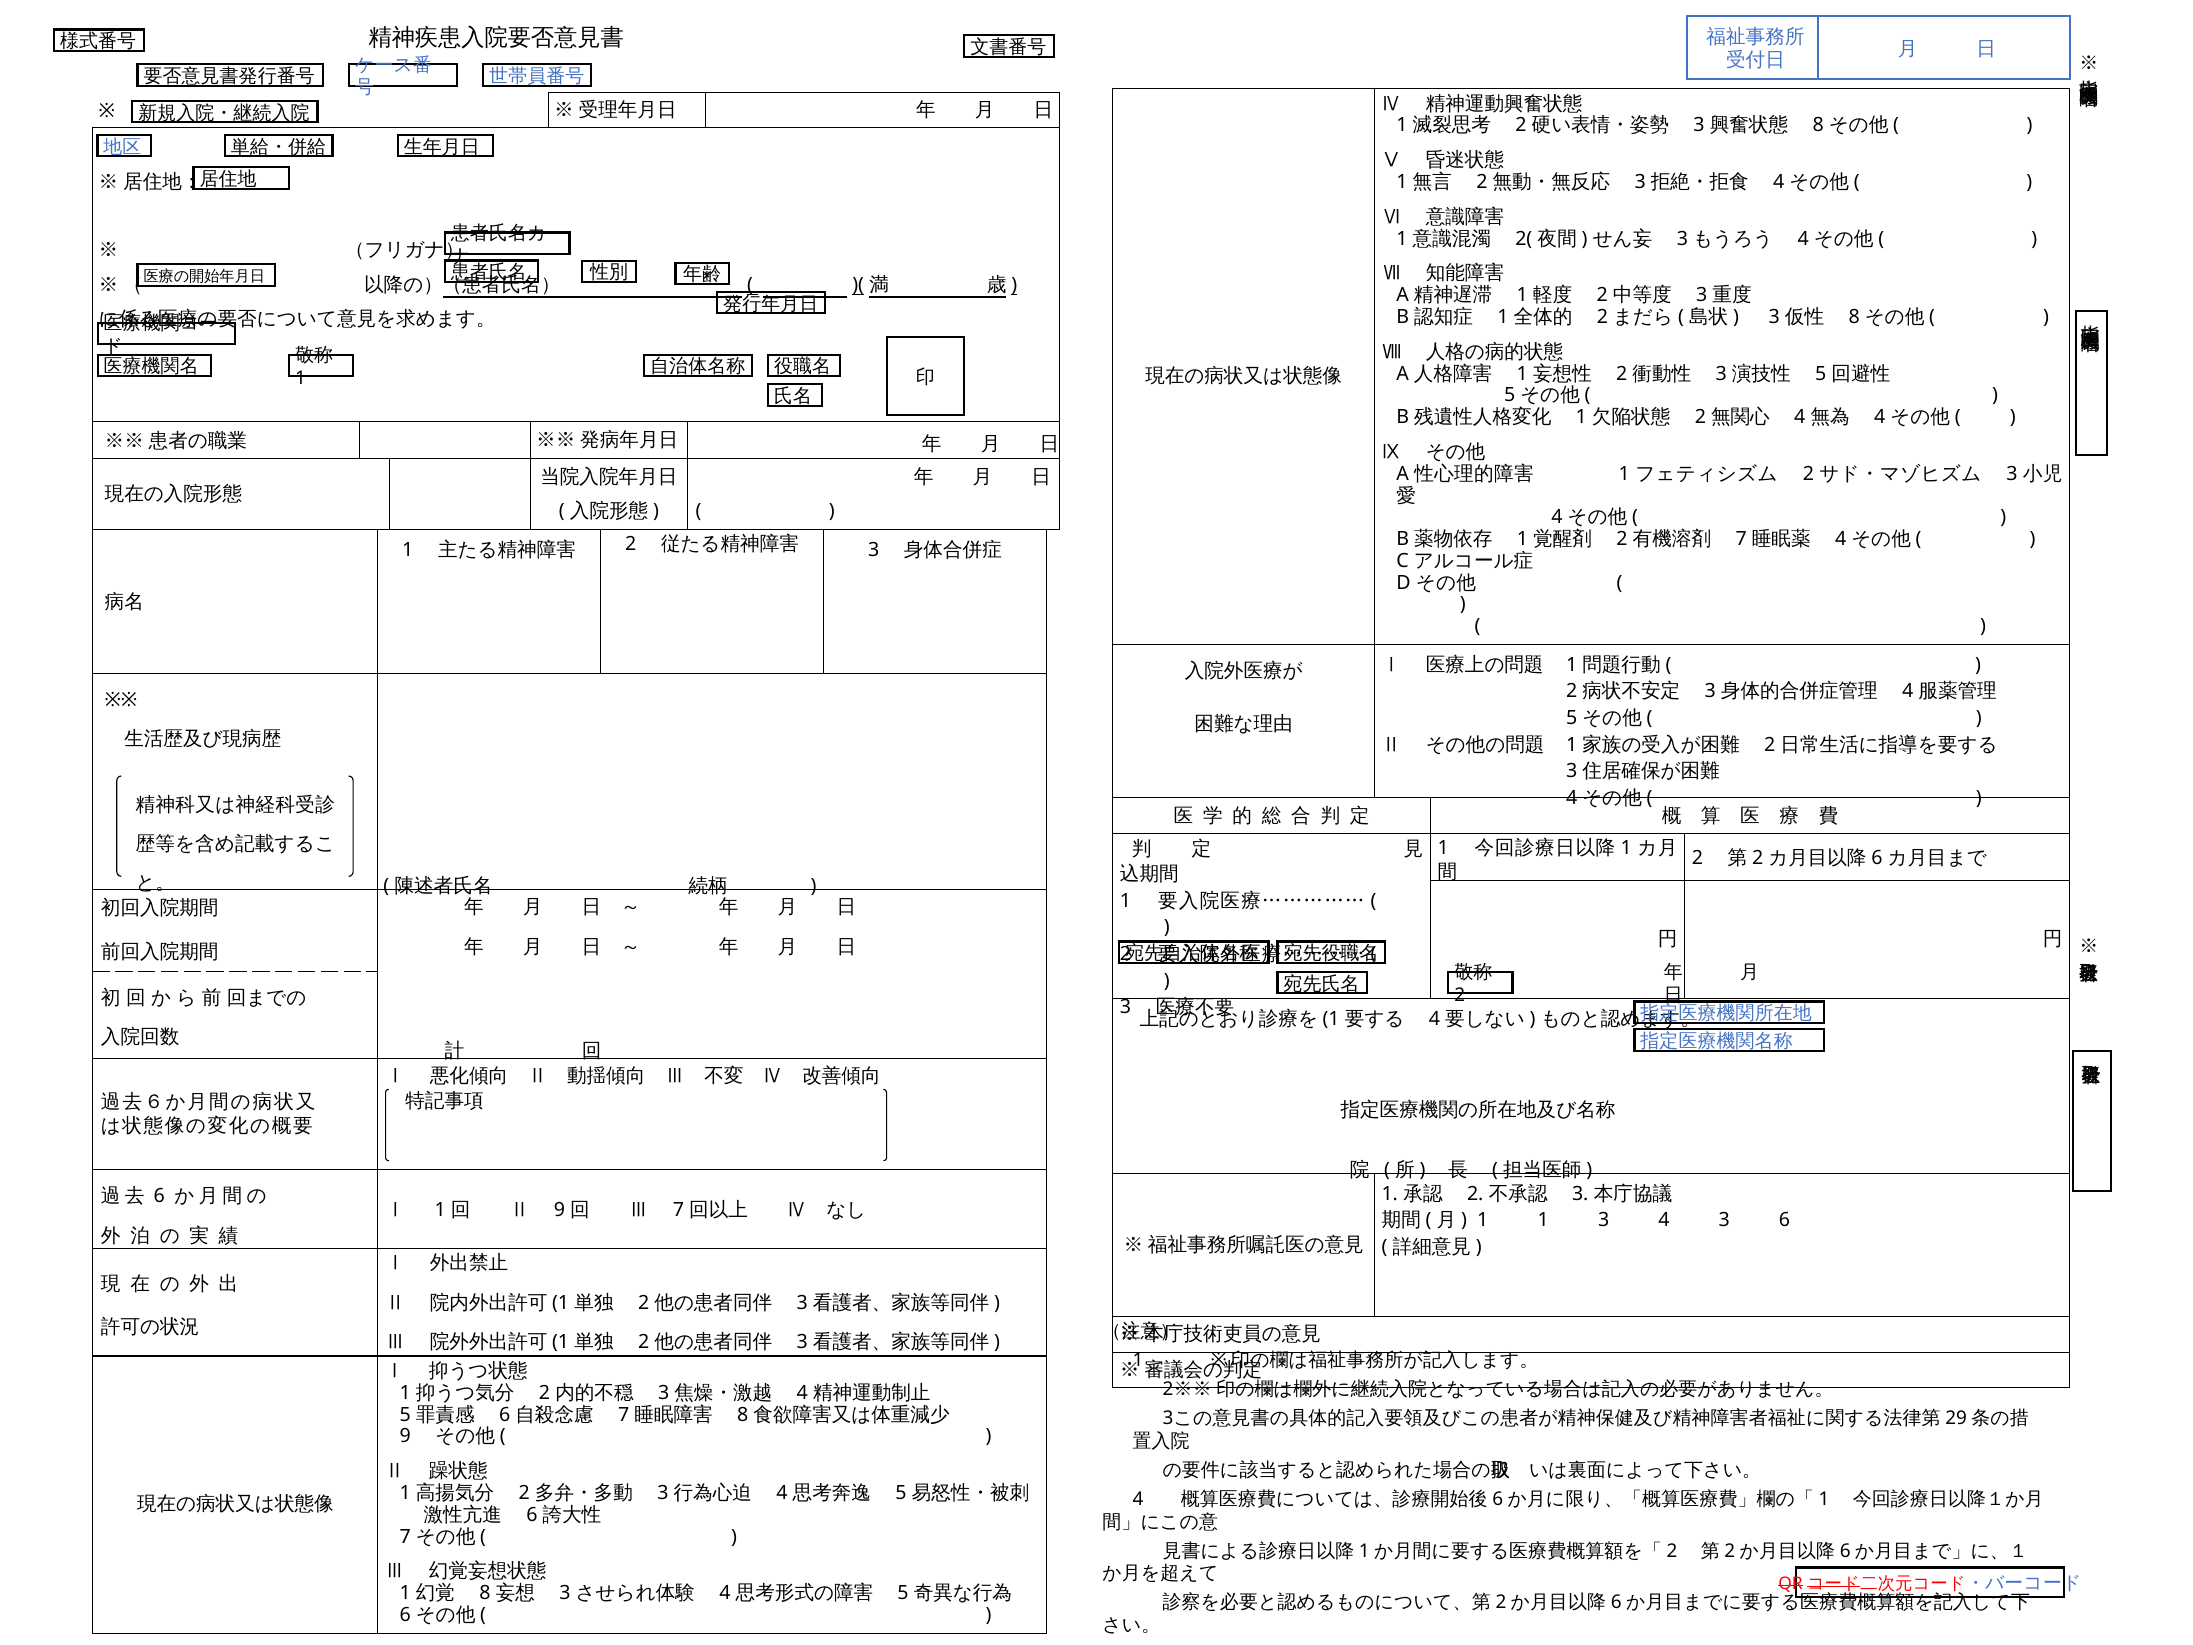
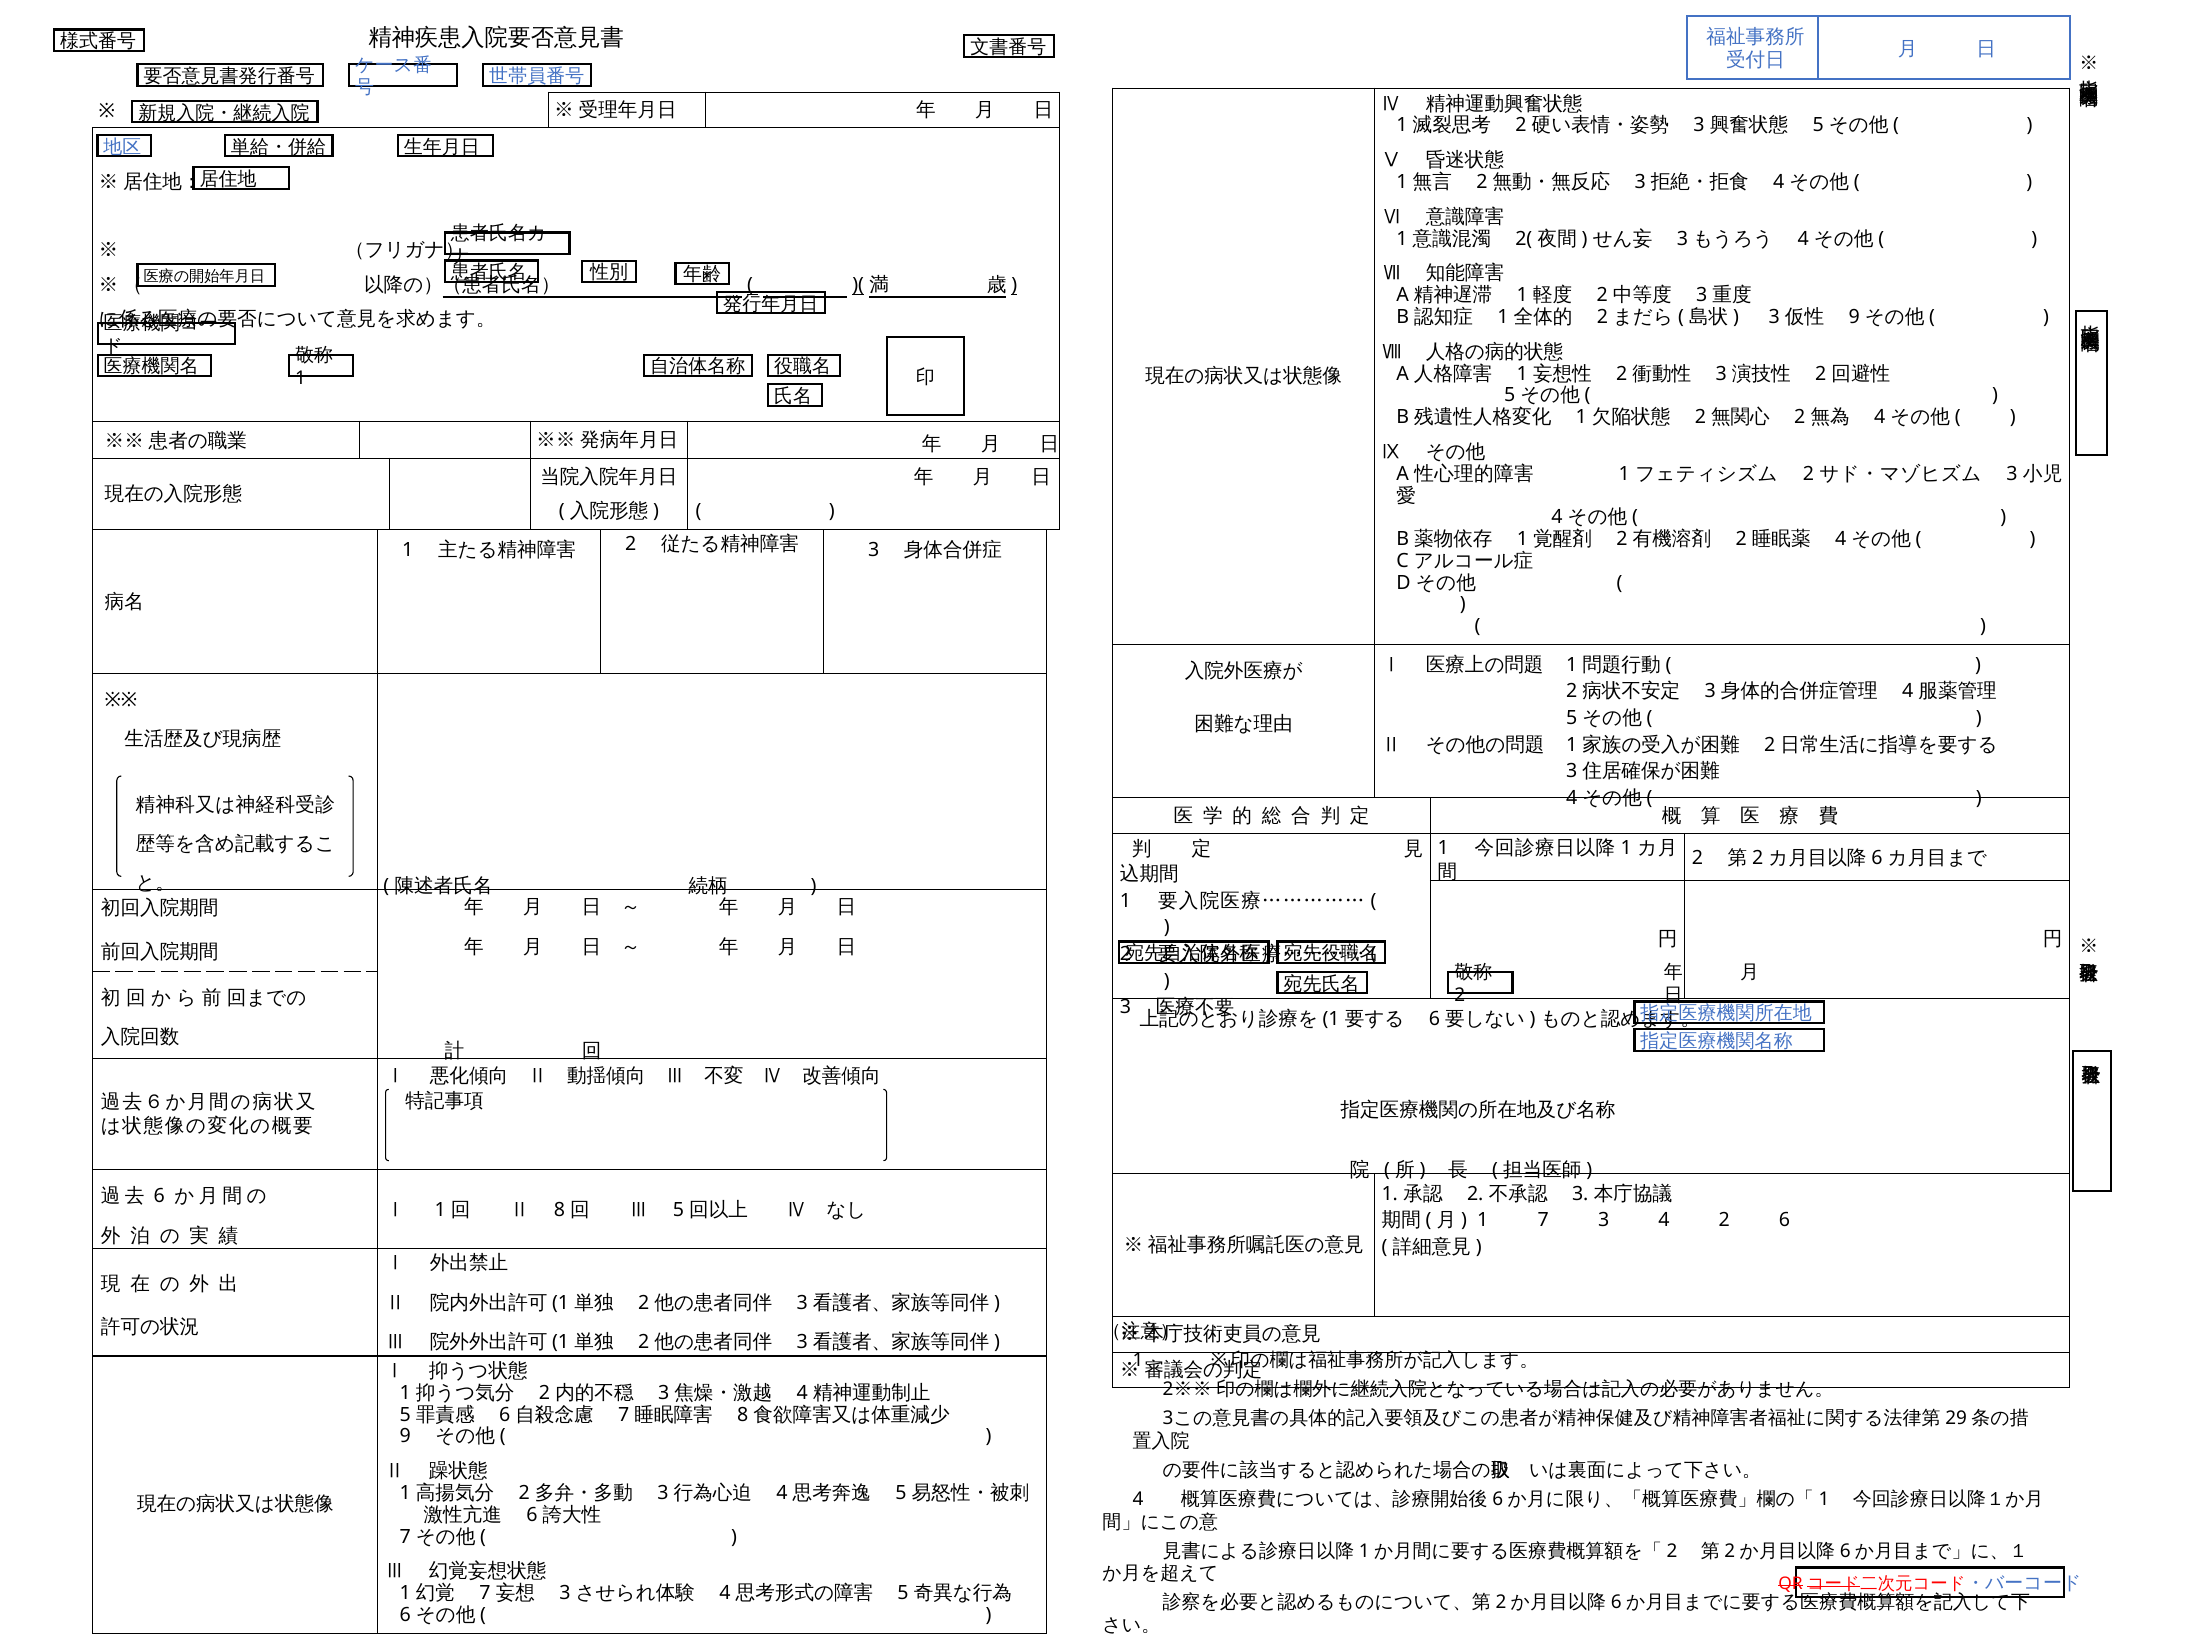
8 at (1818, 125): 8 -> 5
8 at (1854, 317): 8 -> 9
5 at (1821, 374): 5 -> 2
4 at (1800, 417): 4 -> 2
7 at (1741, 539): 7 -> 2
4 at (1435, 1019): 4 -> 6
Ⅱ 9: 9 -> 8
Ⅲ 7: 7 -> 5
1 1: 1 -> 7
4 3: 3 -> 2
8 at (485, 1593): 8 -> 7
